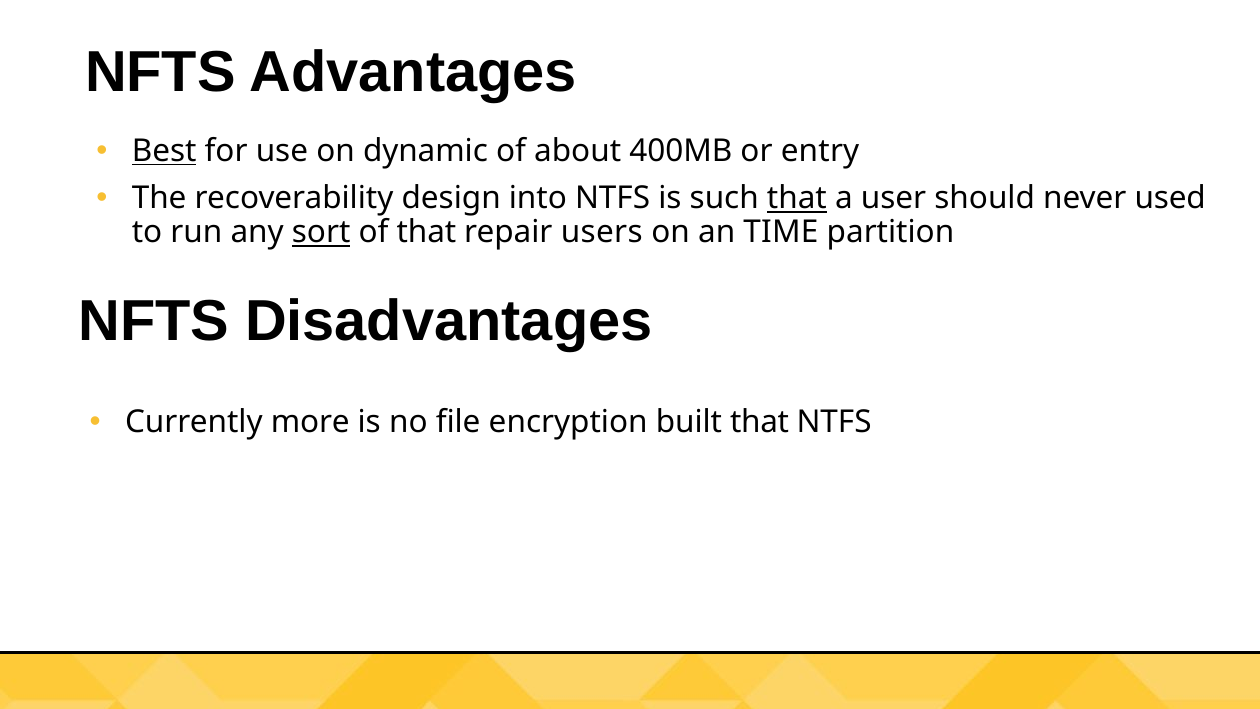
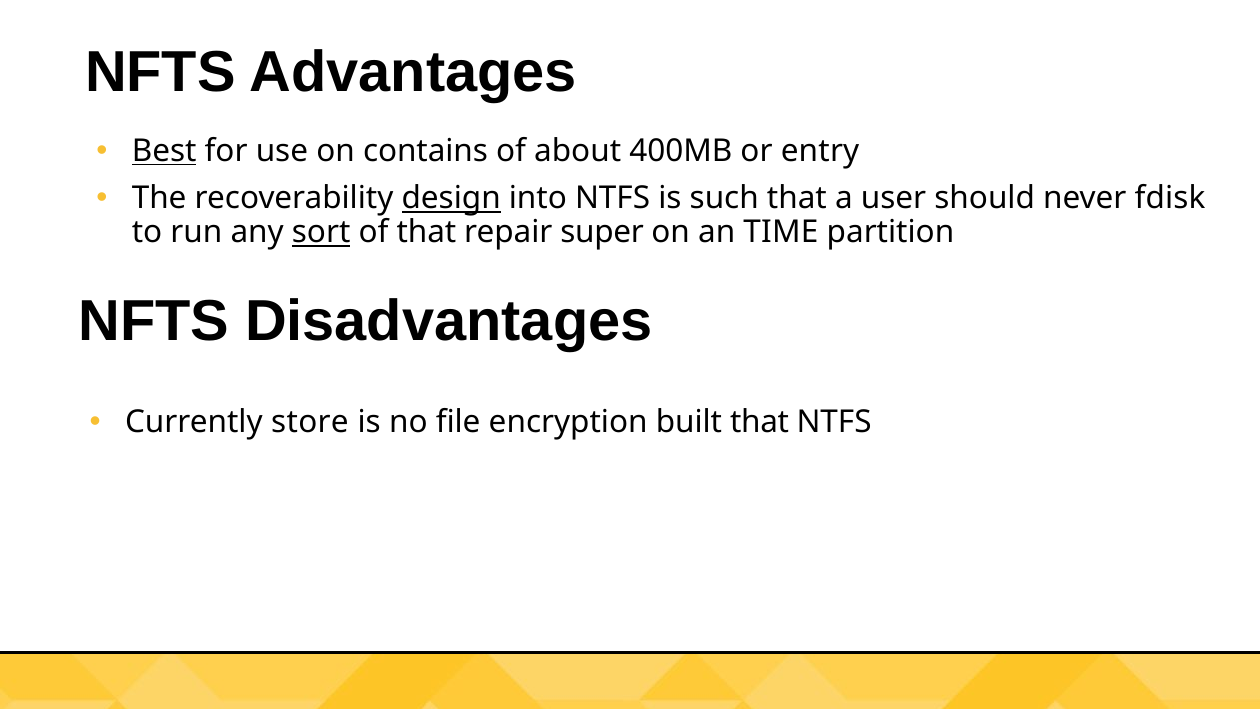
dynamic: dynamic -> contains
design underline: none -> present
that at (797, 198) underline: present -> none
used: used -> fdisk
users: users -> super
more: more -> store
